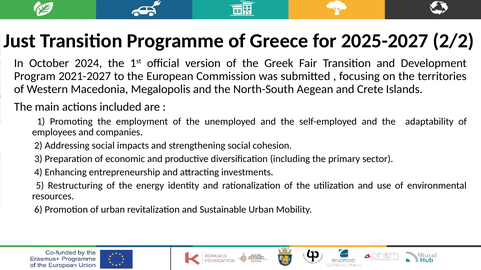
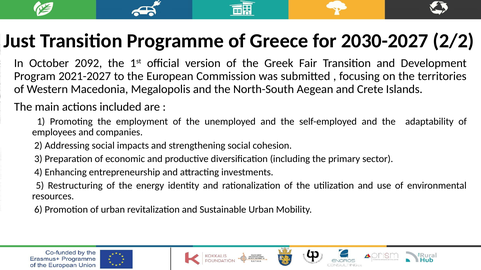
2025-2027: 2025-2027 -> 2030-2027
2024: 2024 -> 2092
